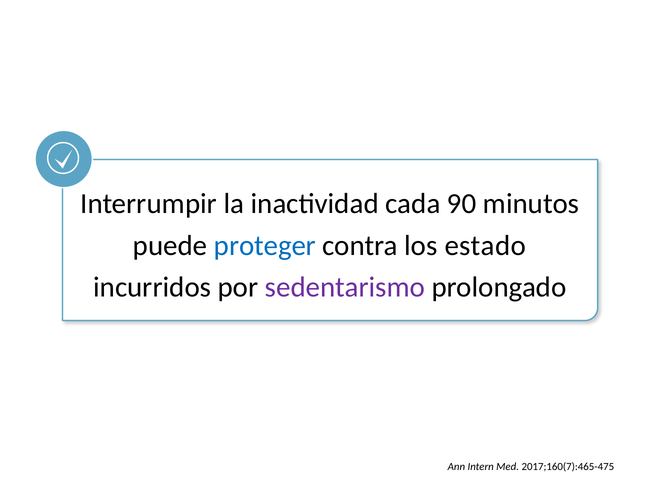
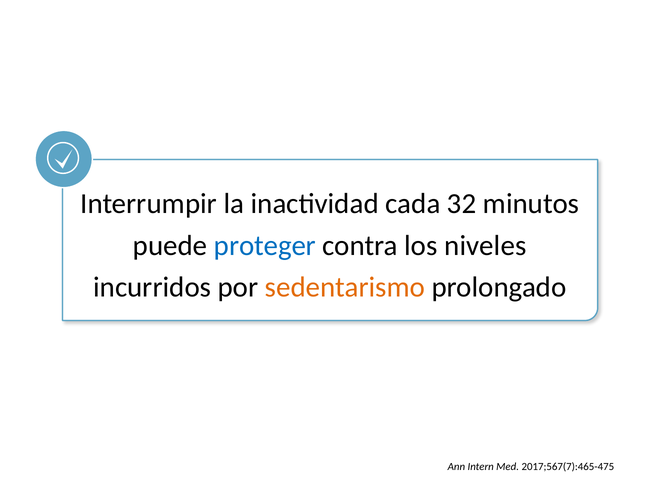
90: 90 -> 32
estado: estado -> niveles
sedentarismo colour: purple -> orange
2017;160(7):465-475: 2017;160(7):465-475 -> 2017;567(7):465-475
